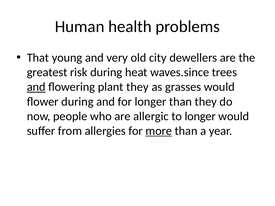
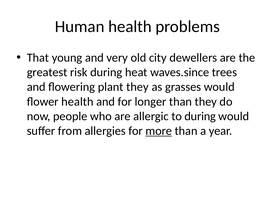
and at (36, 87) underline: present -> none
flower during: during -> health
to longer: longer -> during
